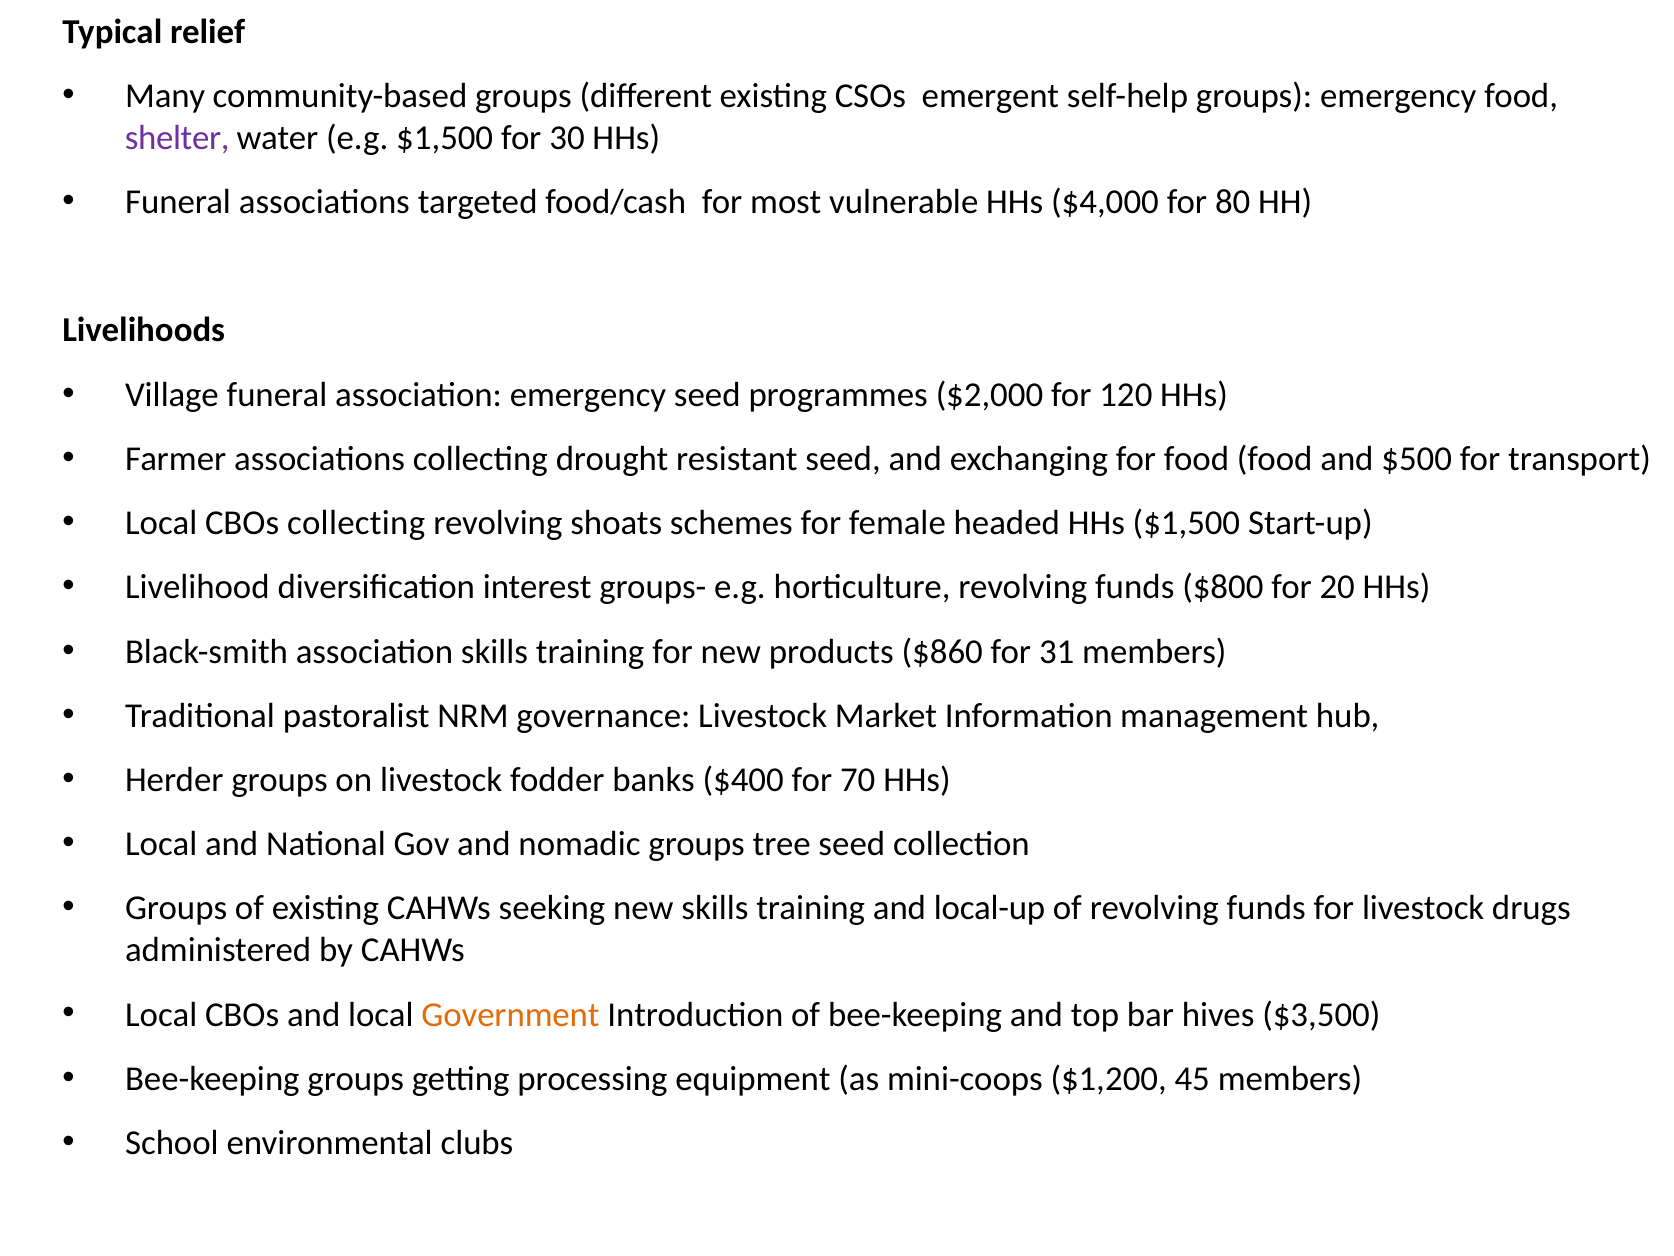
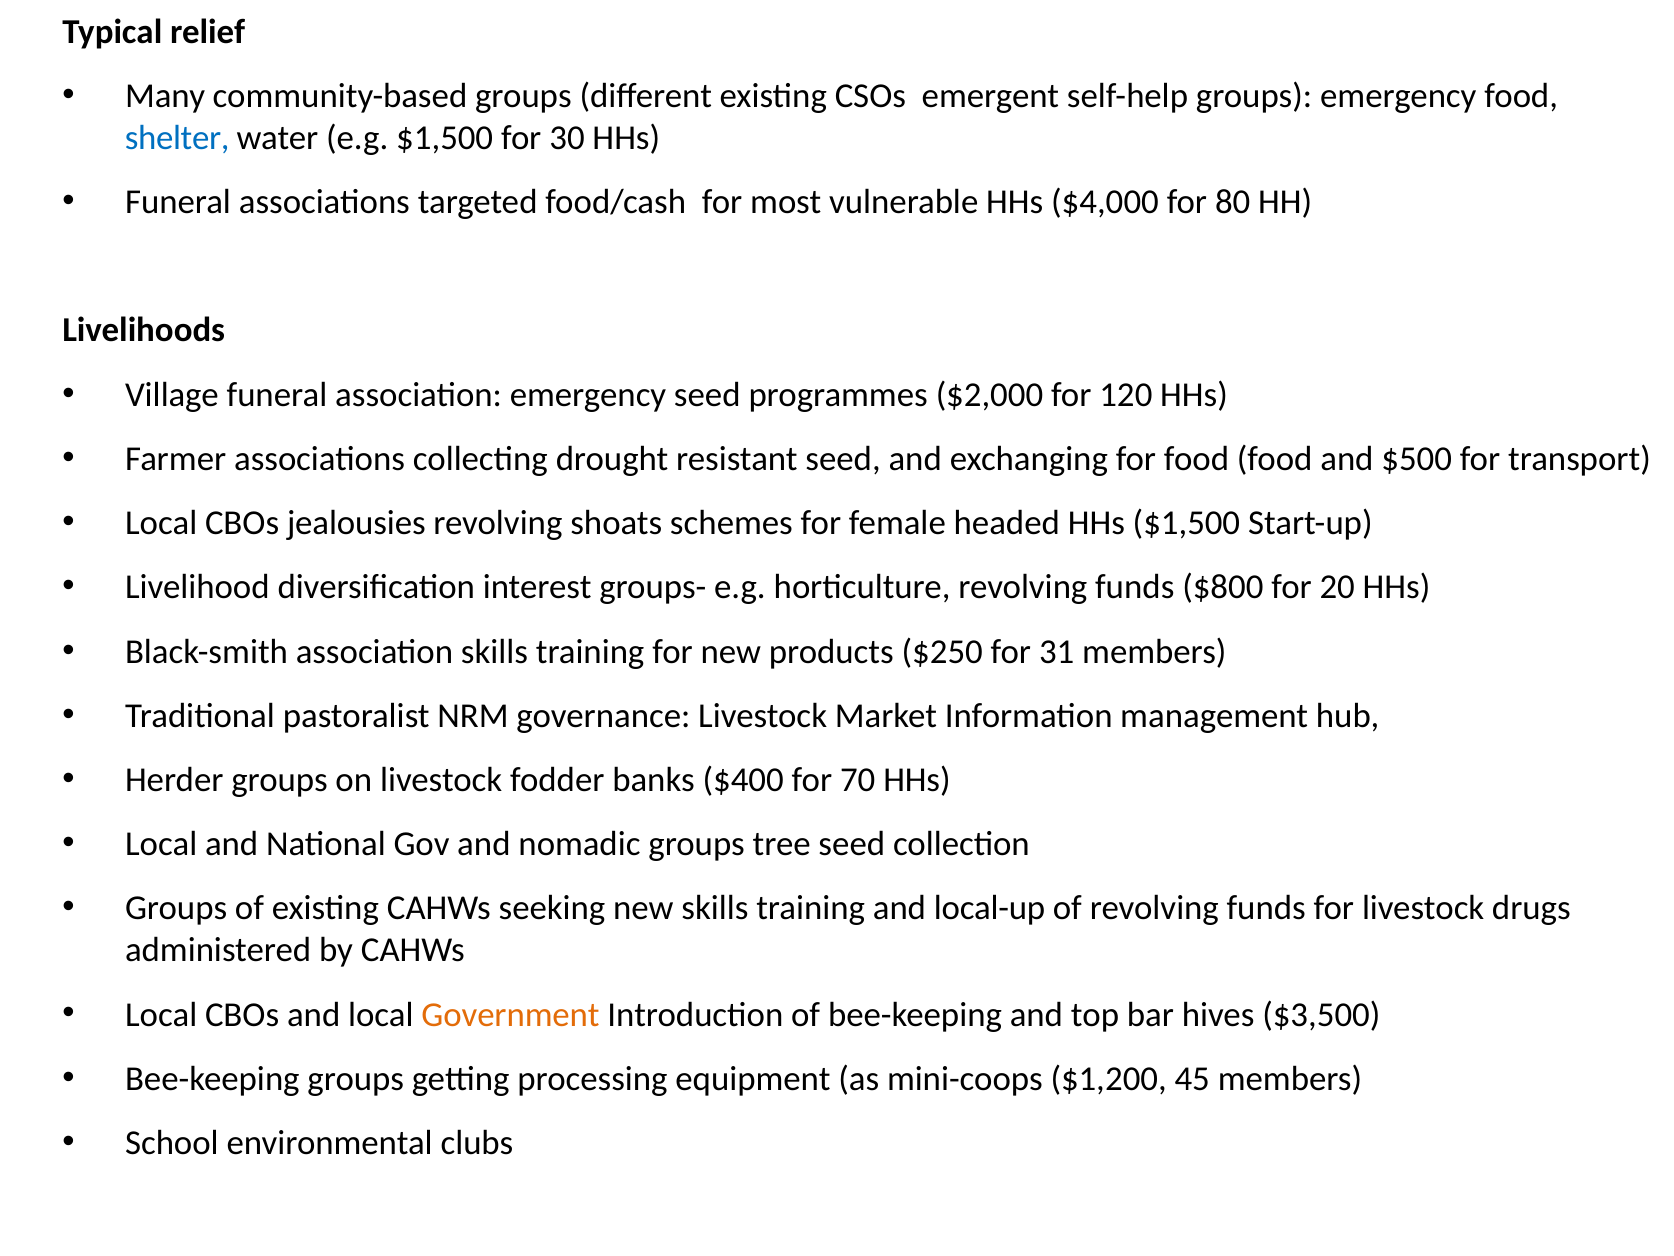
shelter colour: purple -> blue
CBOs collecting: collecting -> jealousies
$860: $860 -> $250
